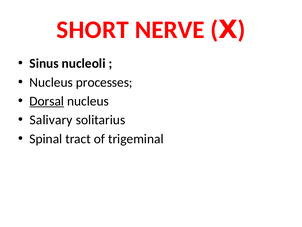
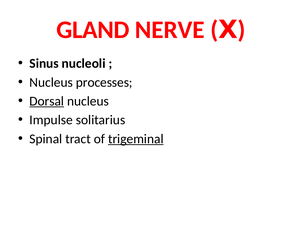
SHORT: SHORT -> GLAND
Salivary: Salivary -> Impulse
trigeminal underline: none -> present
